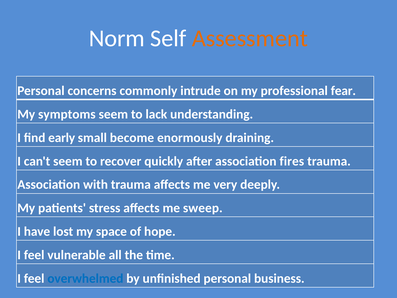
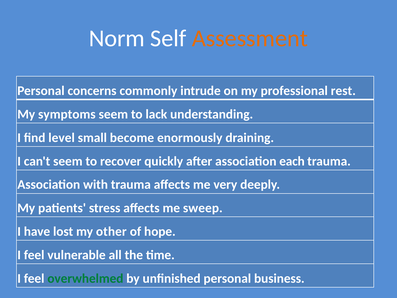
fear: fear -> rest
early: early -> level
fires: fires -> each
space: space -> other
overwhelmed colour: blue -> green
